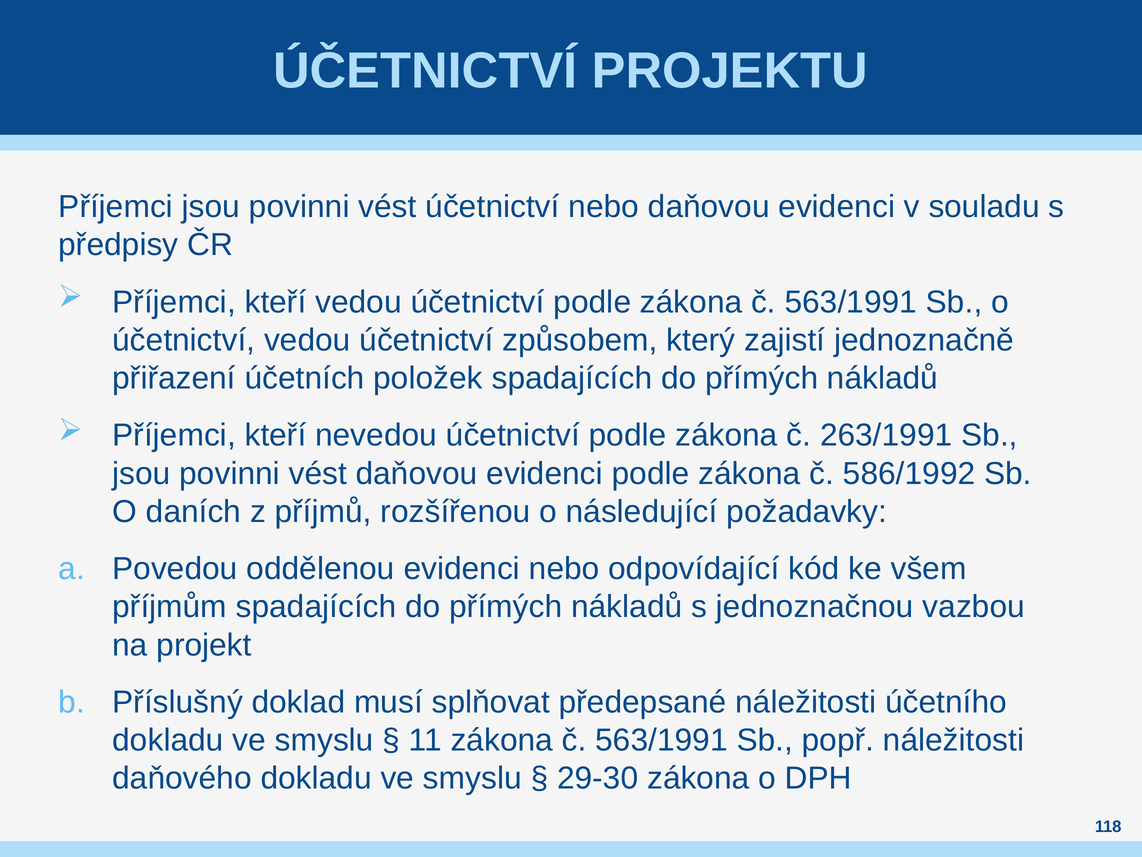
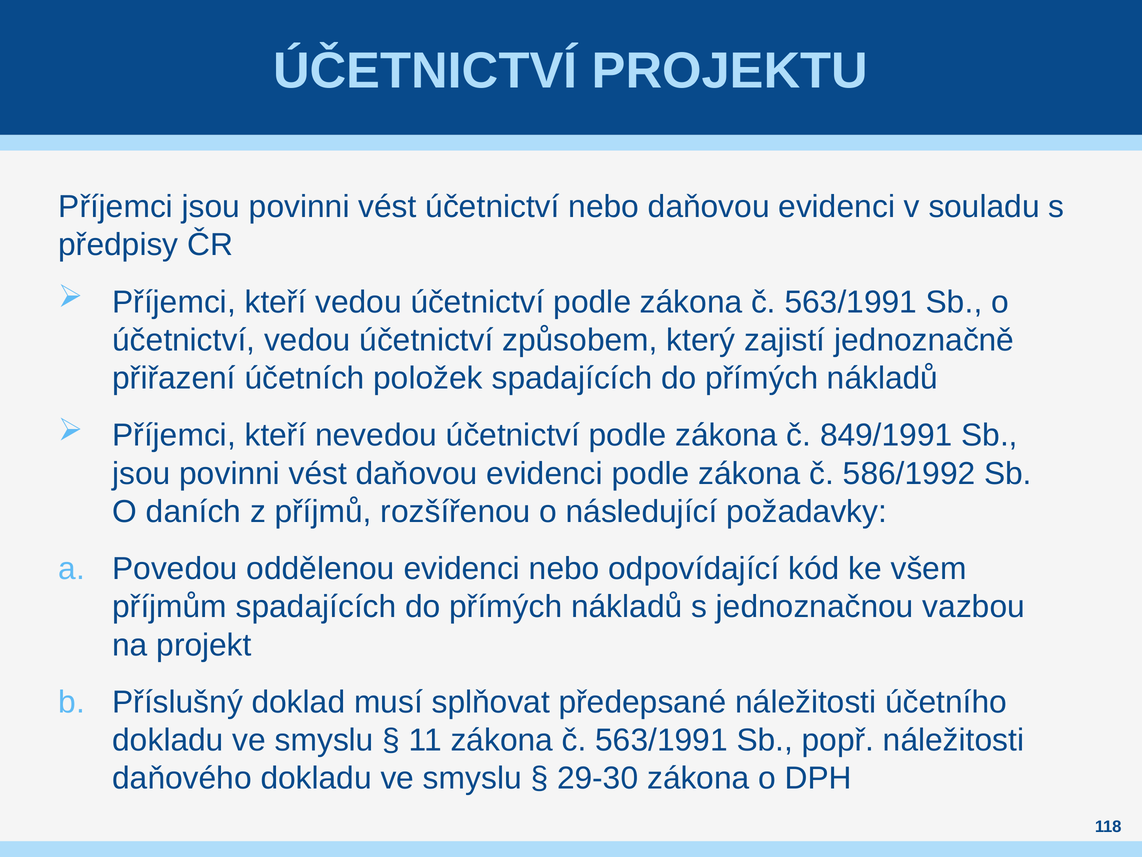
263/1991: 263/1991 -> 849/1991
